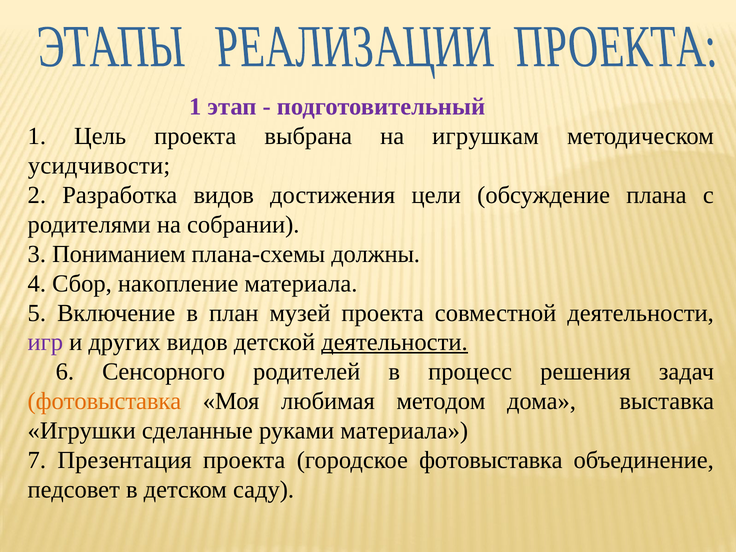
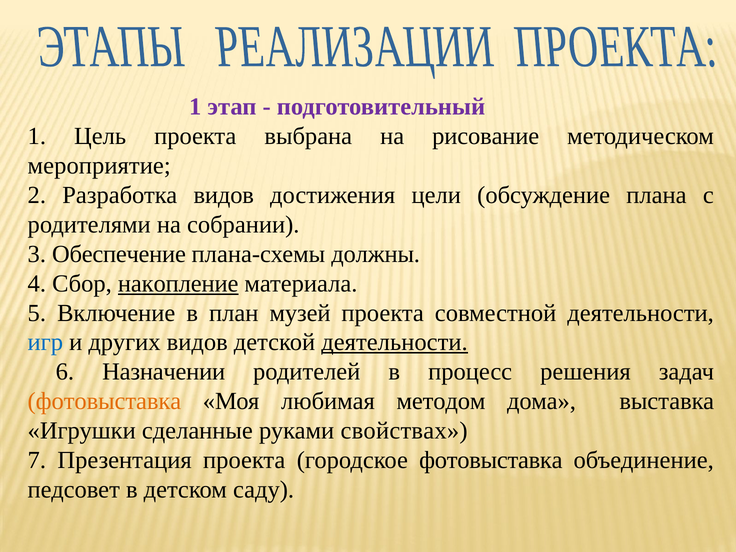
игрушкам: игрушкам -> рисование
усидчивости: усидчивости -> мероприятие
Пониманием: Пониманием -> Обеспечение
накопление underline: none -> present
игр colour: purple -> blue
Сенсорного: Сенсорного -> Назначении
руками материала: материала -> свойствах
